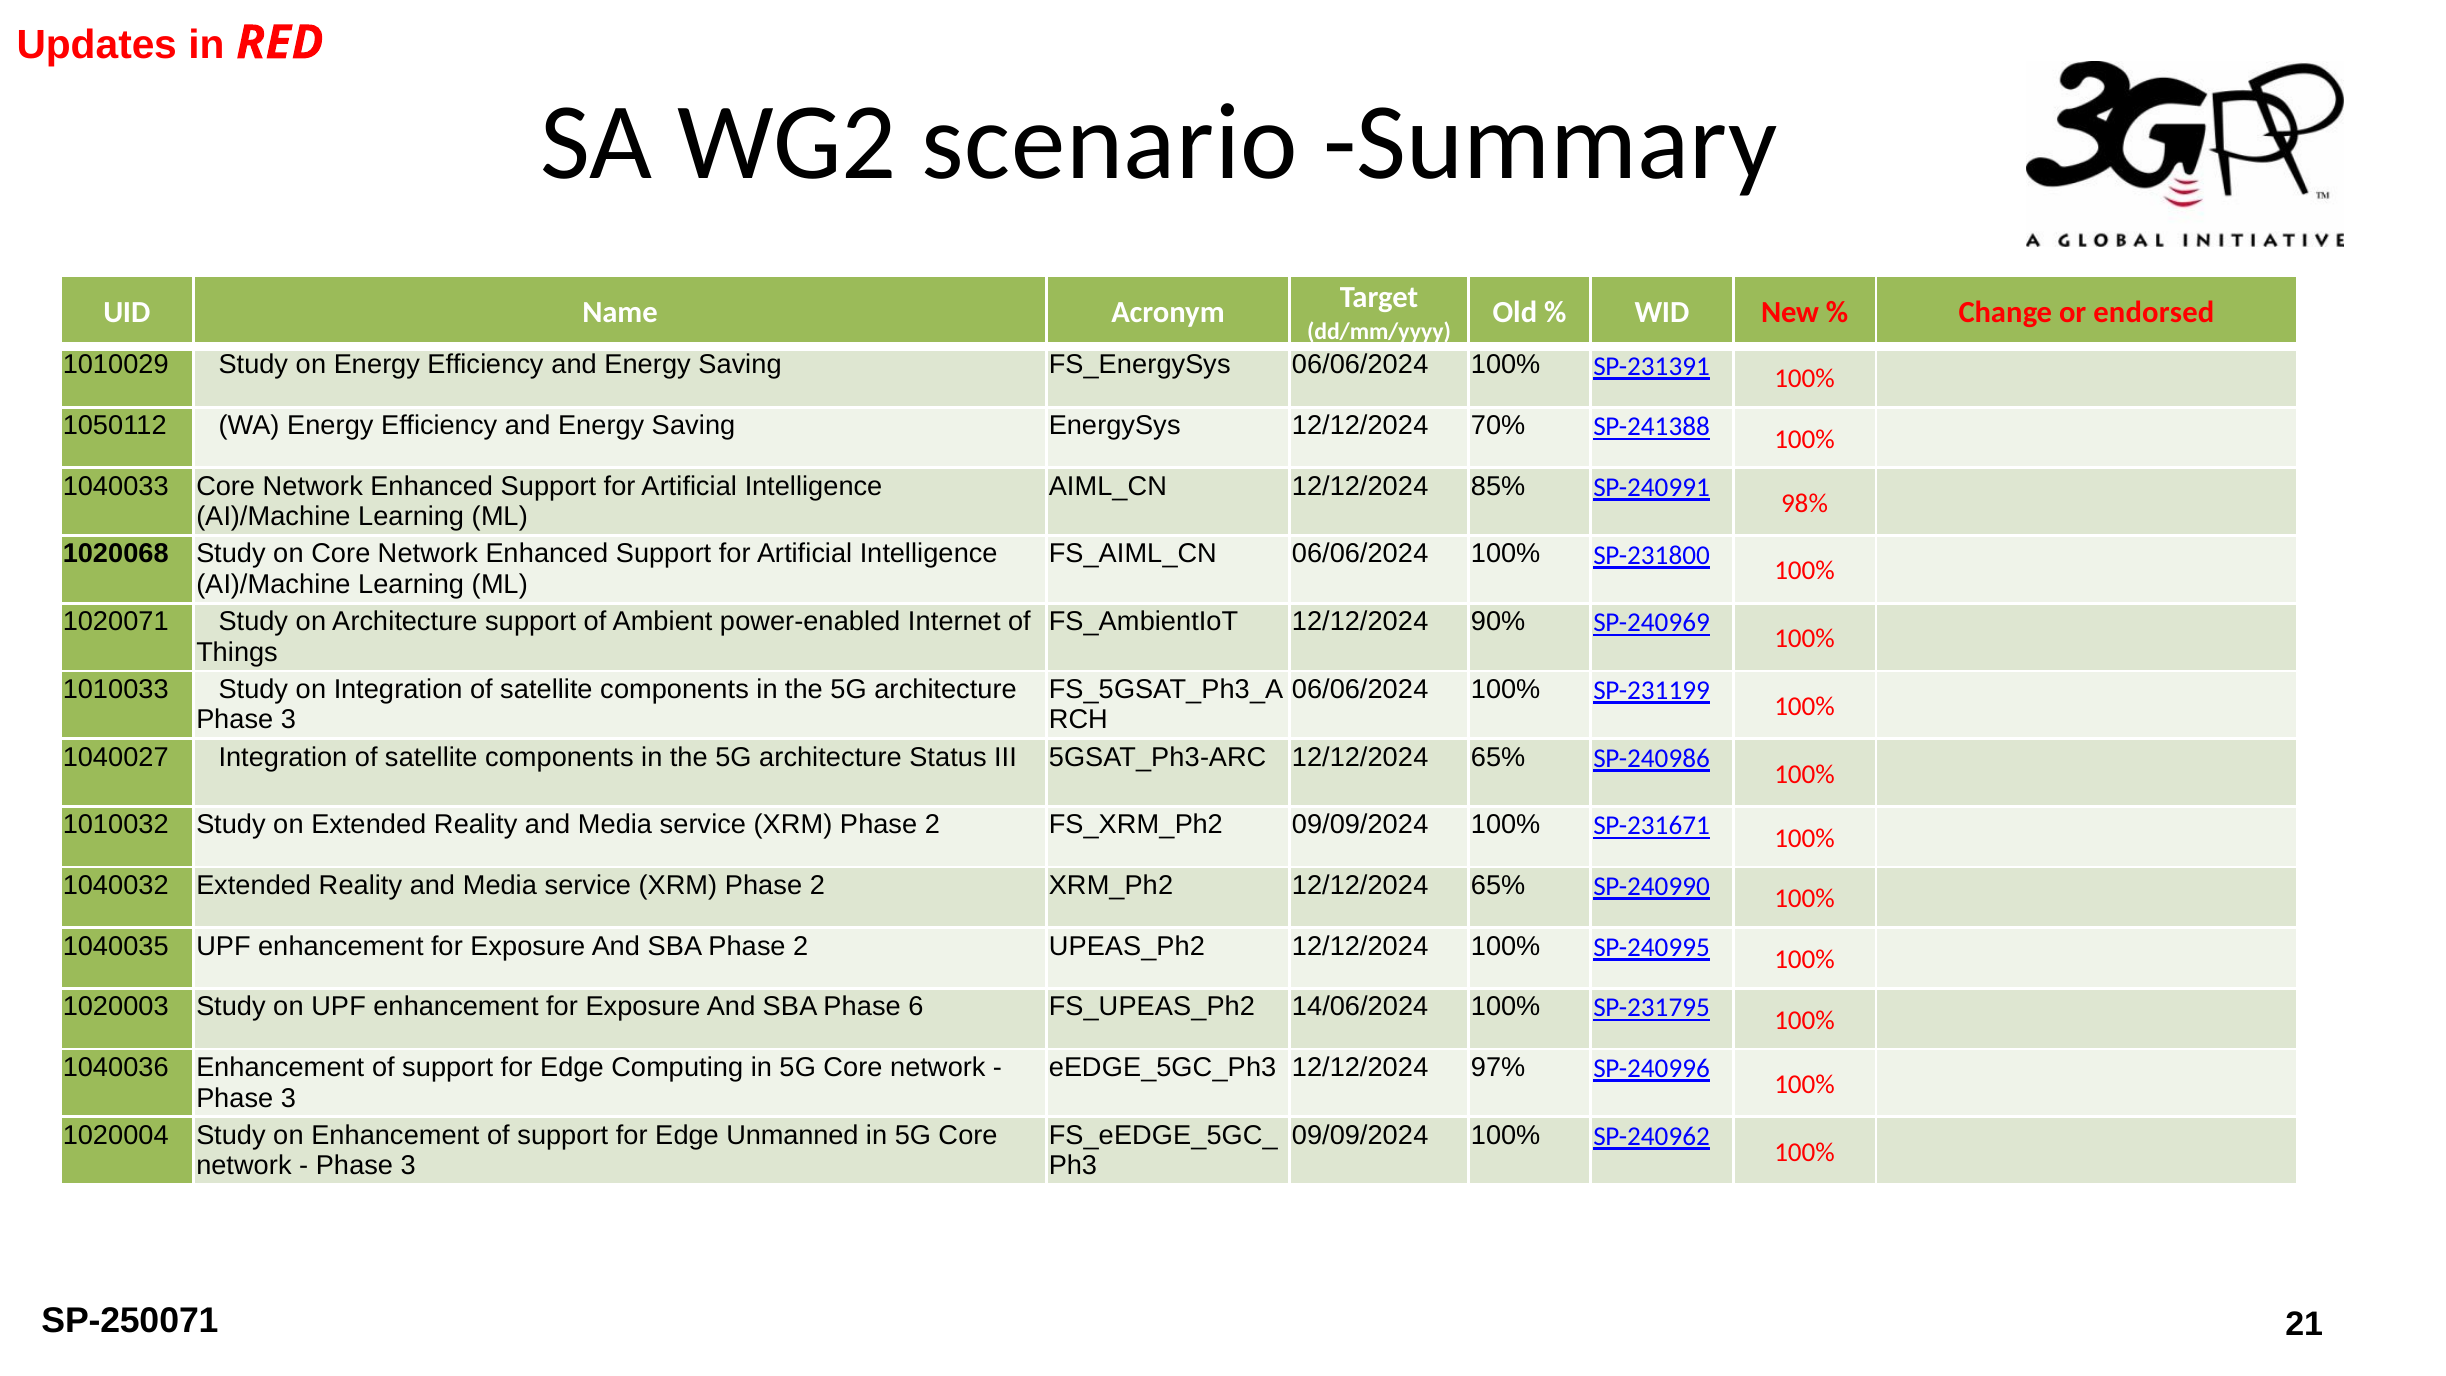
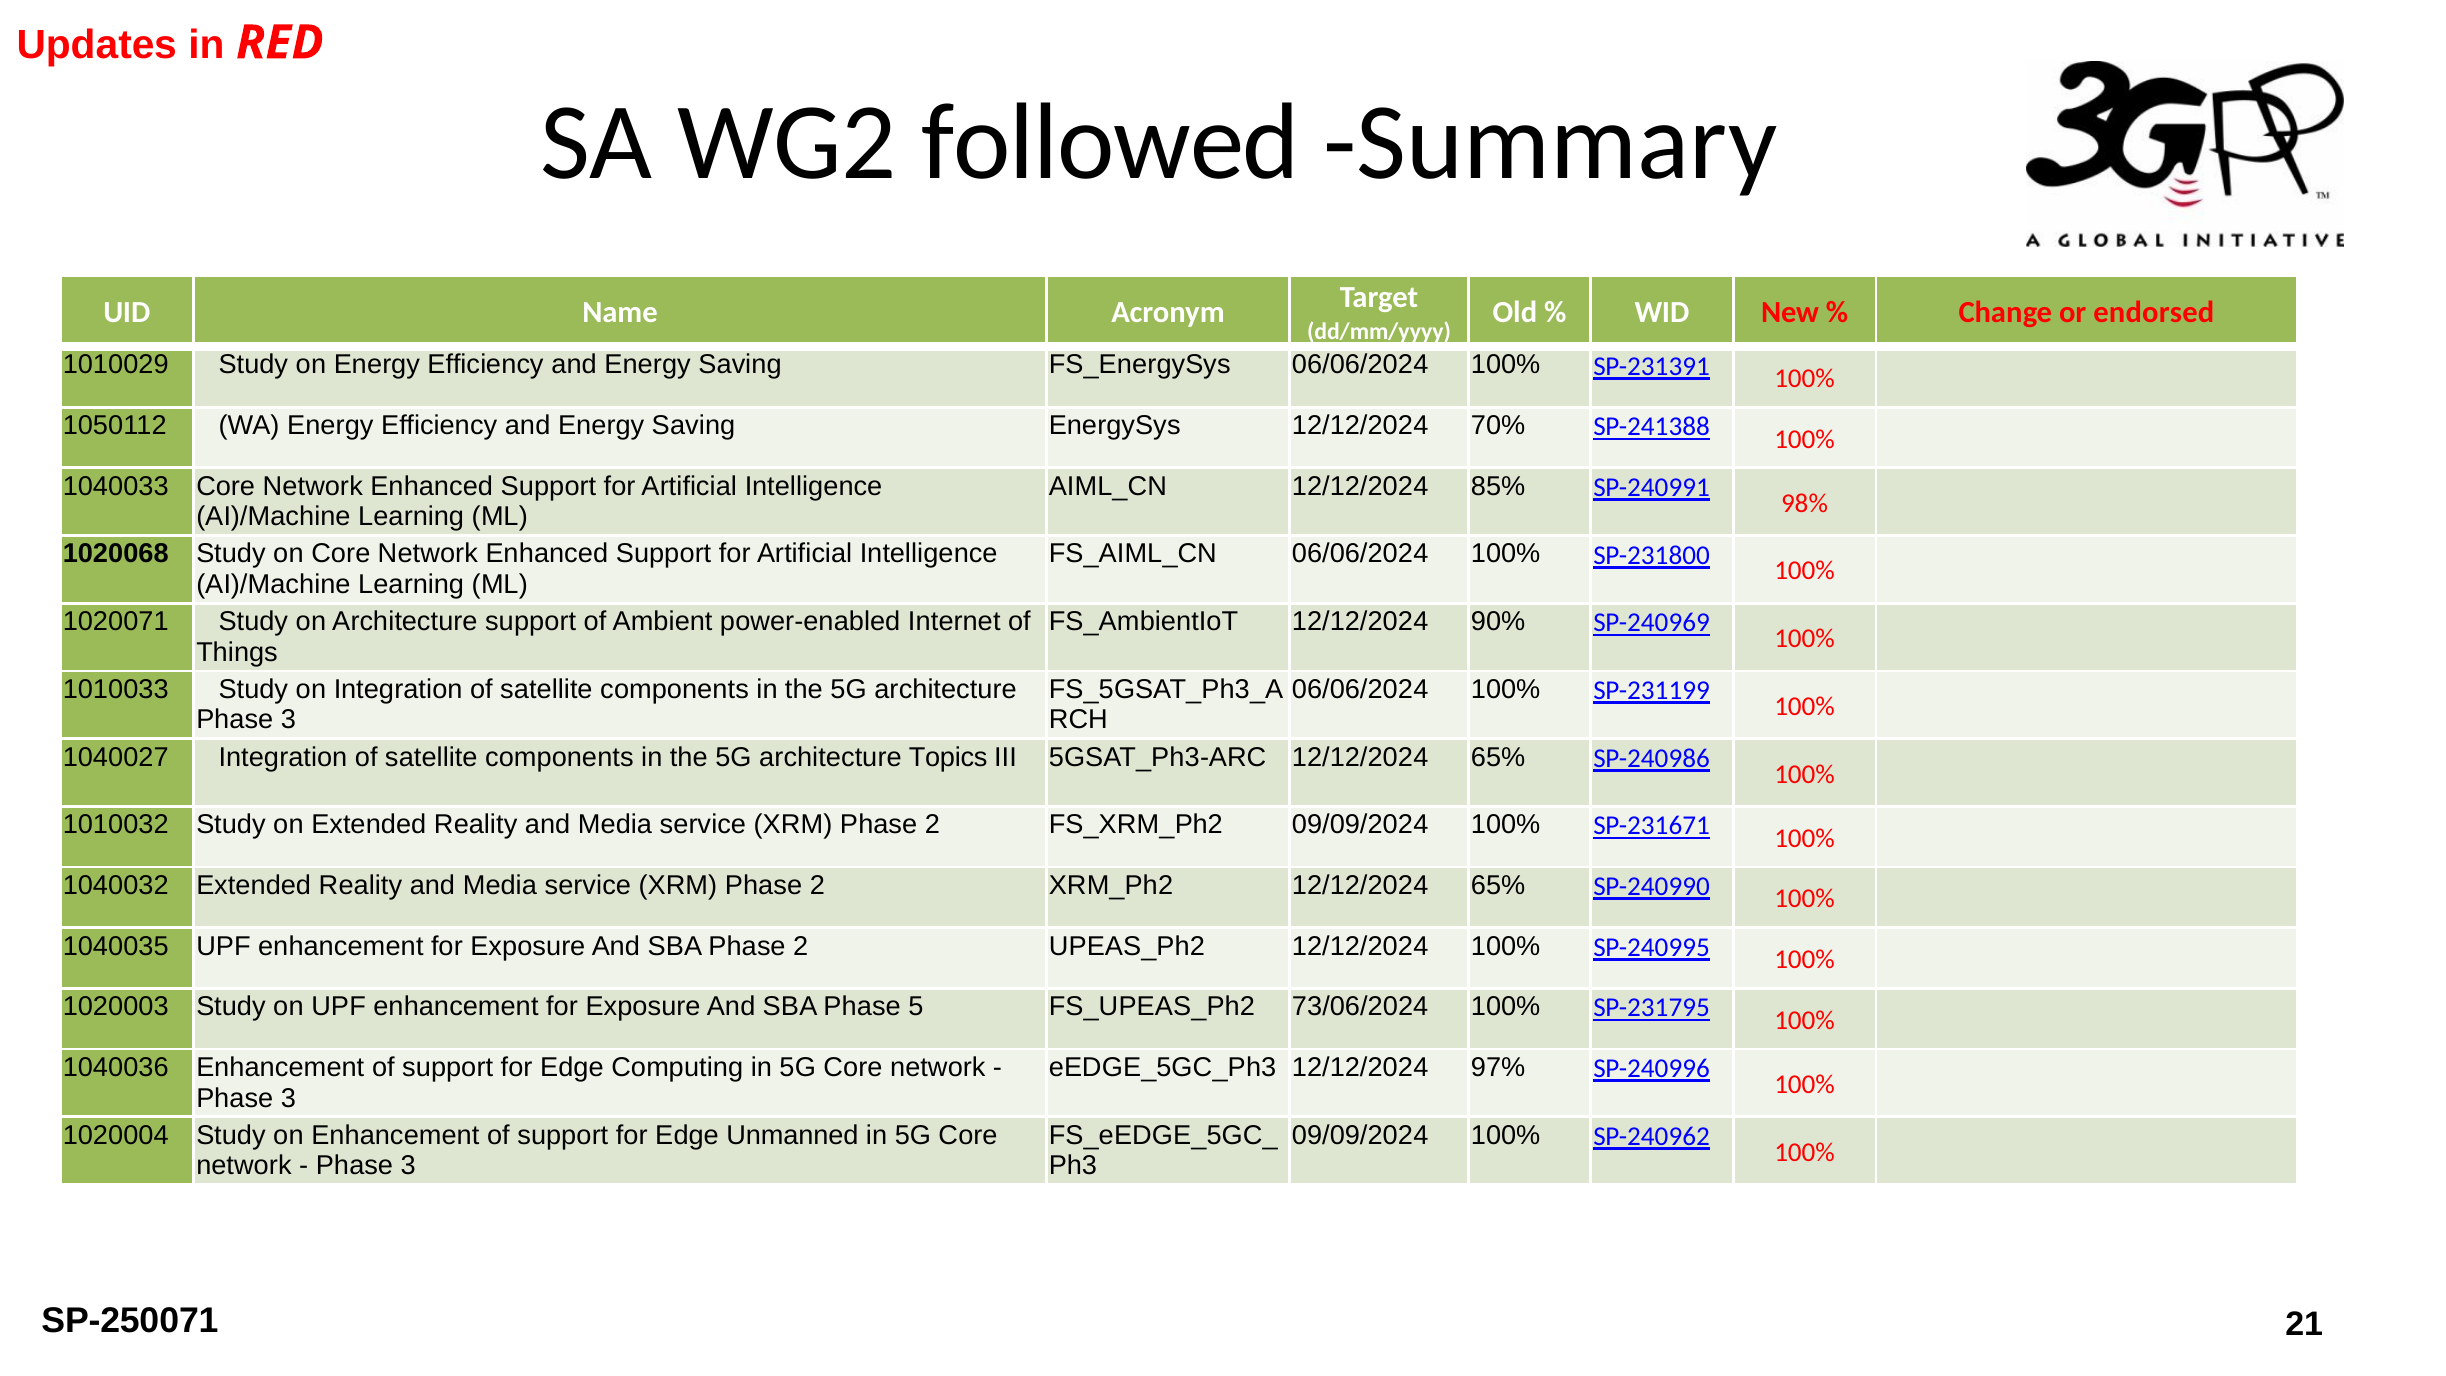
scenario: scenario -> followed
Status: Status -> Topics
6: 6 -> 5
14/06/2024: 14/06/2024 -> 73/06/2024
